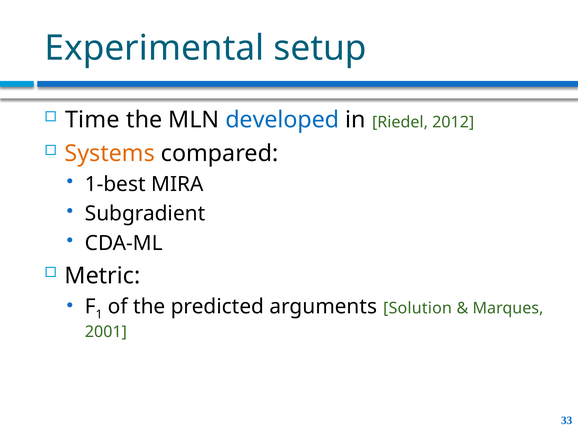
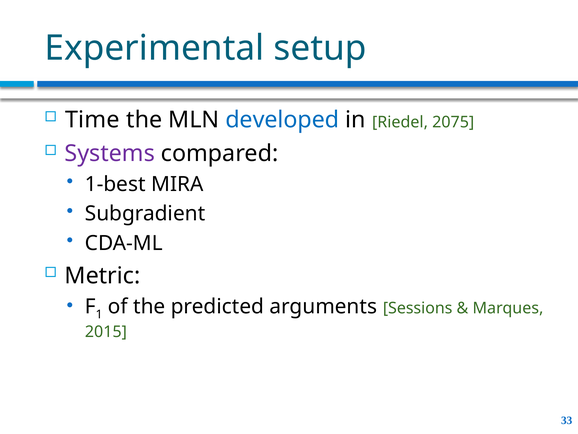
2012: 2012 -> 2075
Systems colour: orange -> purple
Solution: Solution -> Sessions
2001: 2001 -> 2015
